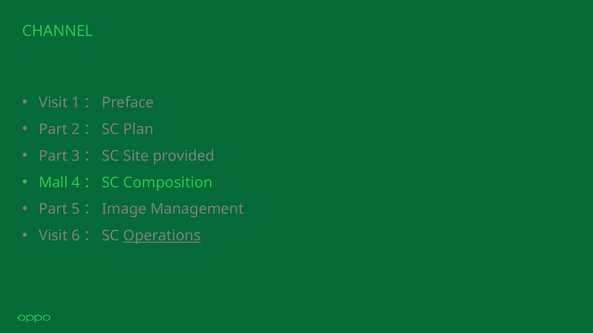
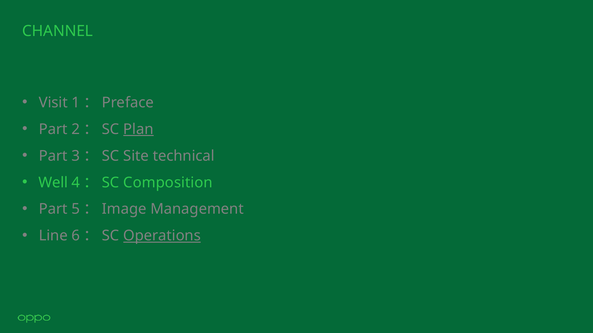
Plan underline: none -> present
provided: provided -> technical
Mall: Mall -> Well
Visit at (53, 236): Visit -> Line
